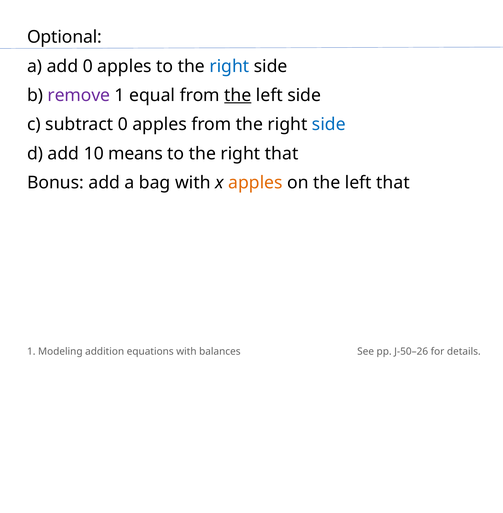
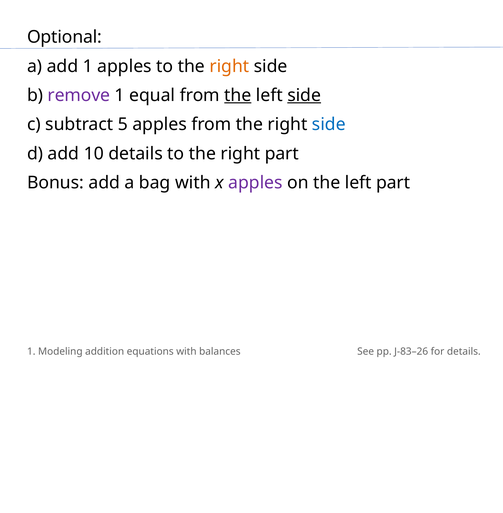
add 0: 0 -> 1
right at (229, 66) colour: blue -> orange
side at (304, 95) underline: none -> present
subtract 0: 0 -> 5
10 means: means -> details
right that: that -> part
apples at (255, 183) colour: orange -> purple
left that: that -> part
J-50–26: J-50–26 -> J-83–26
